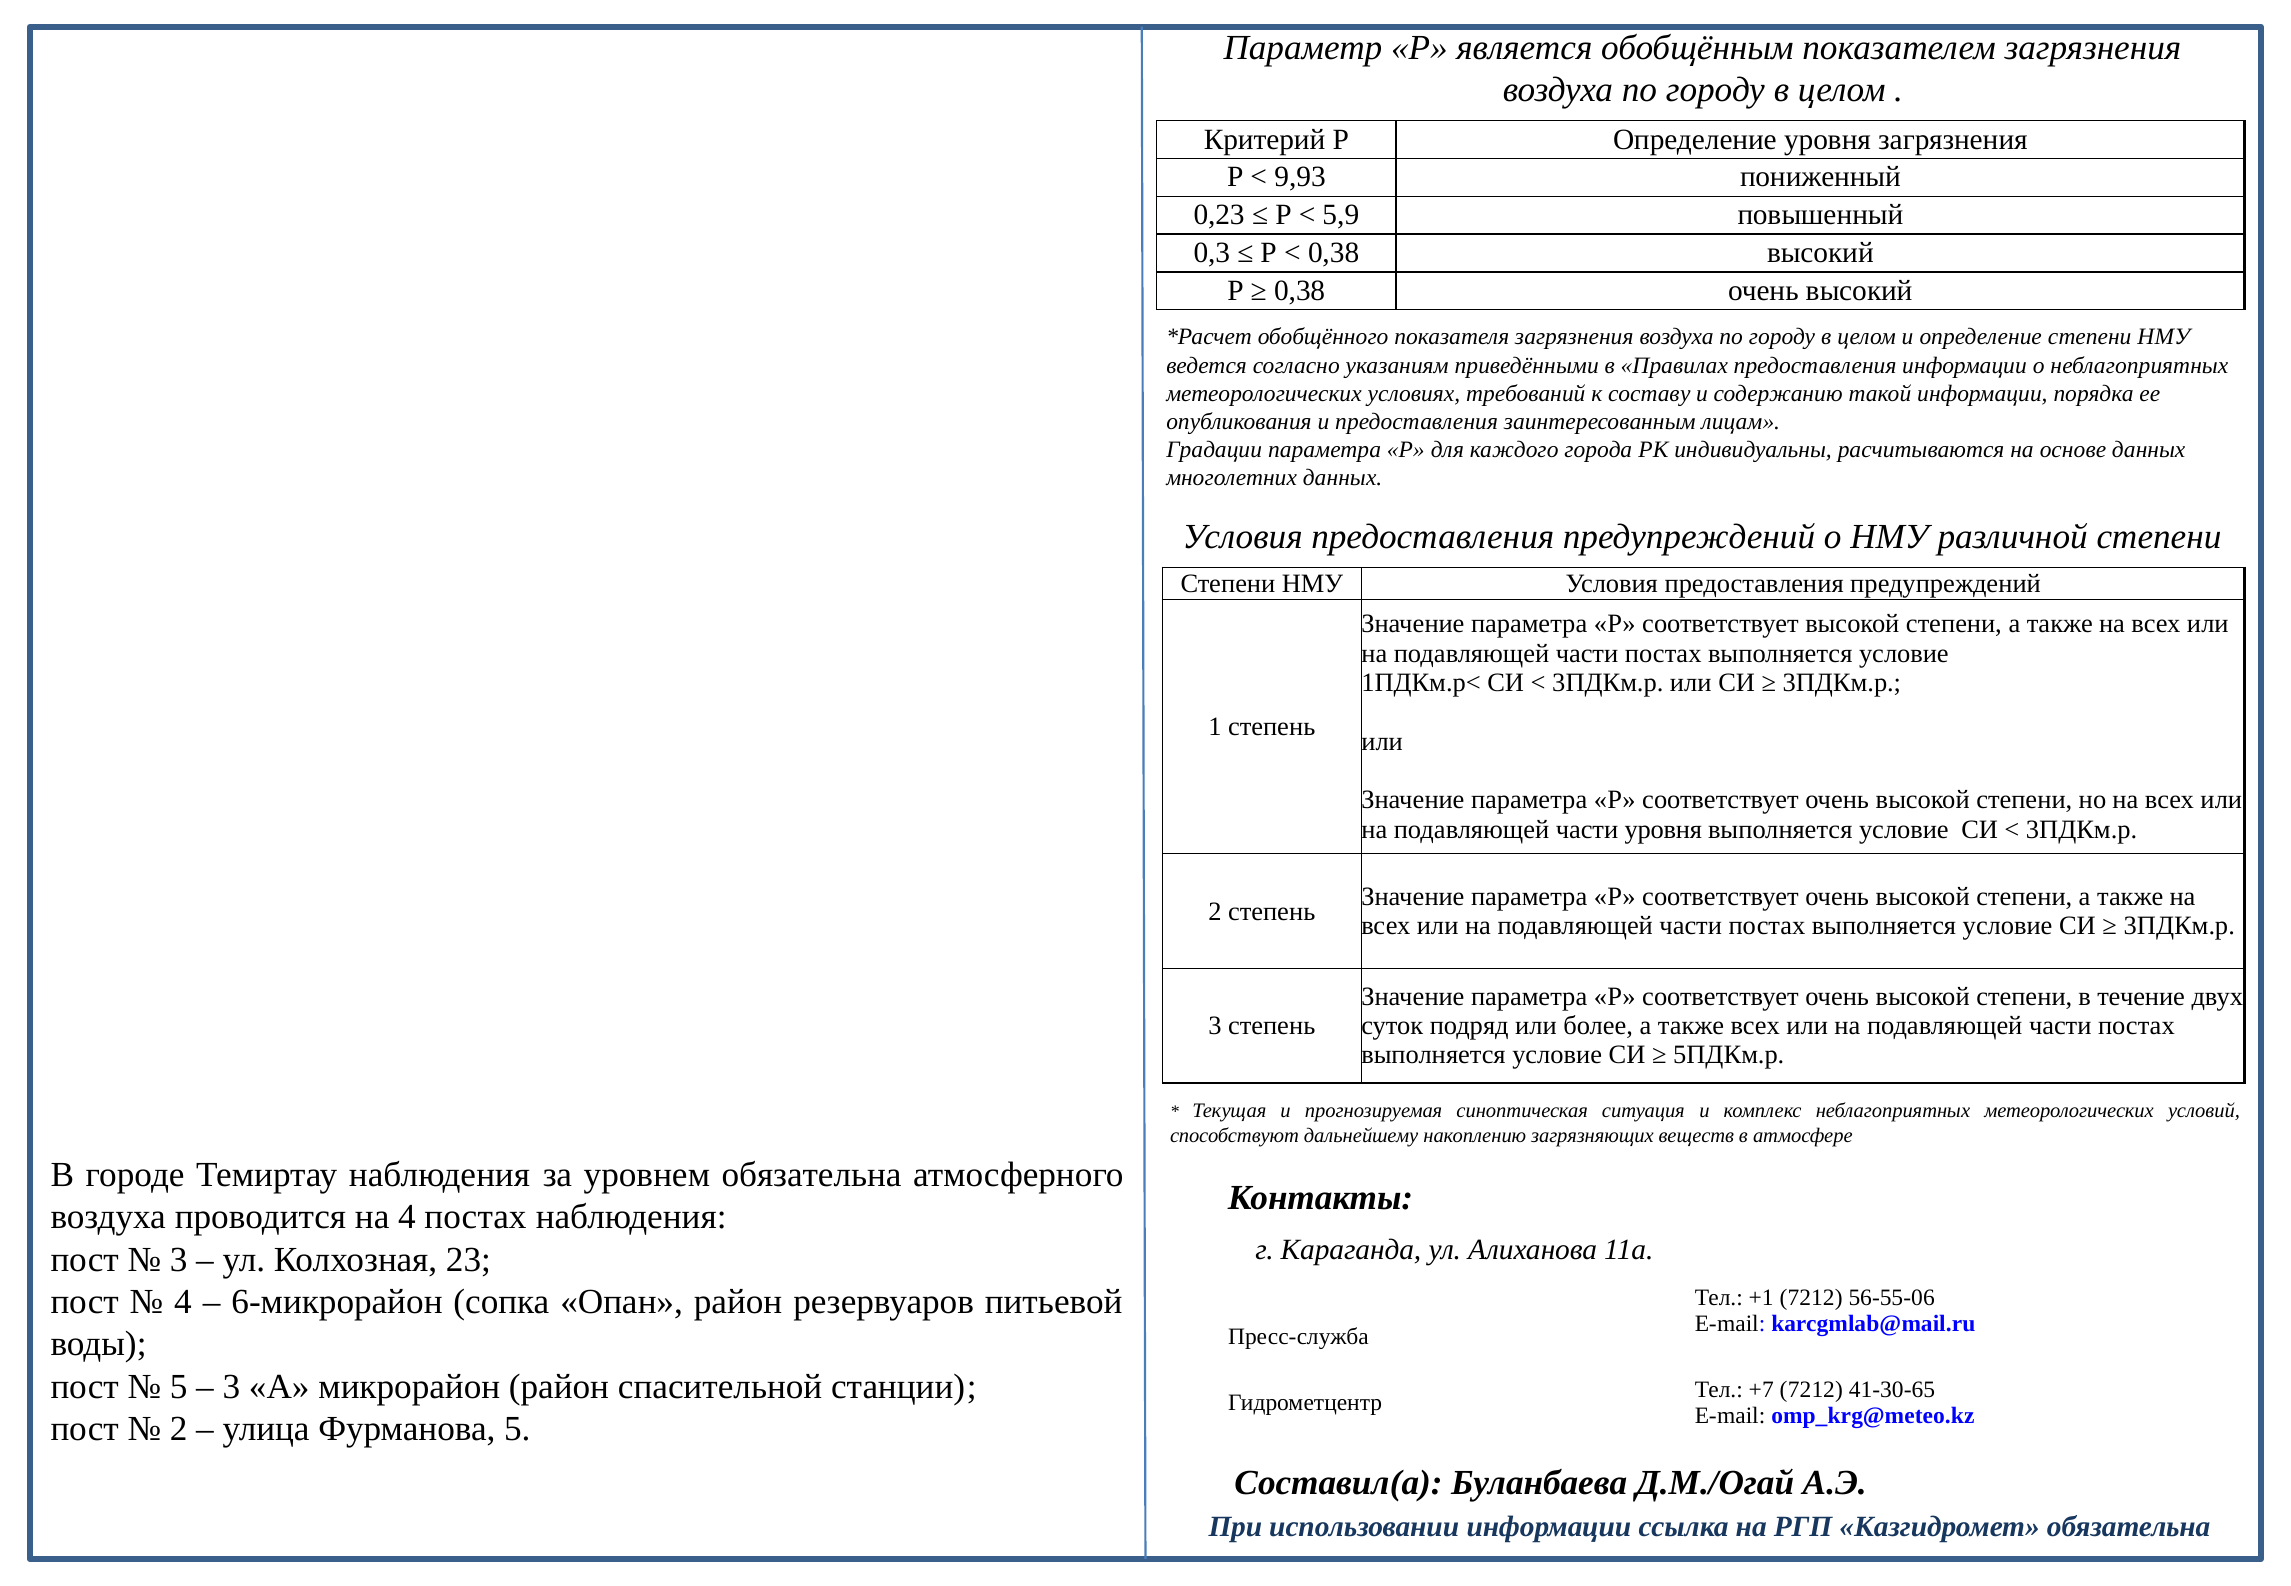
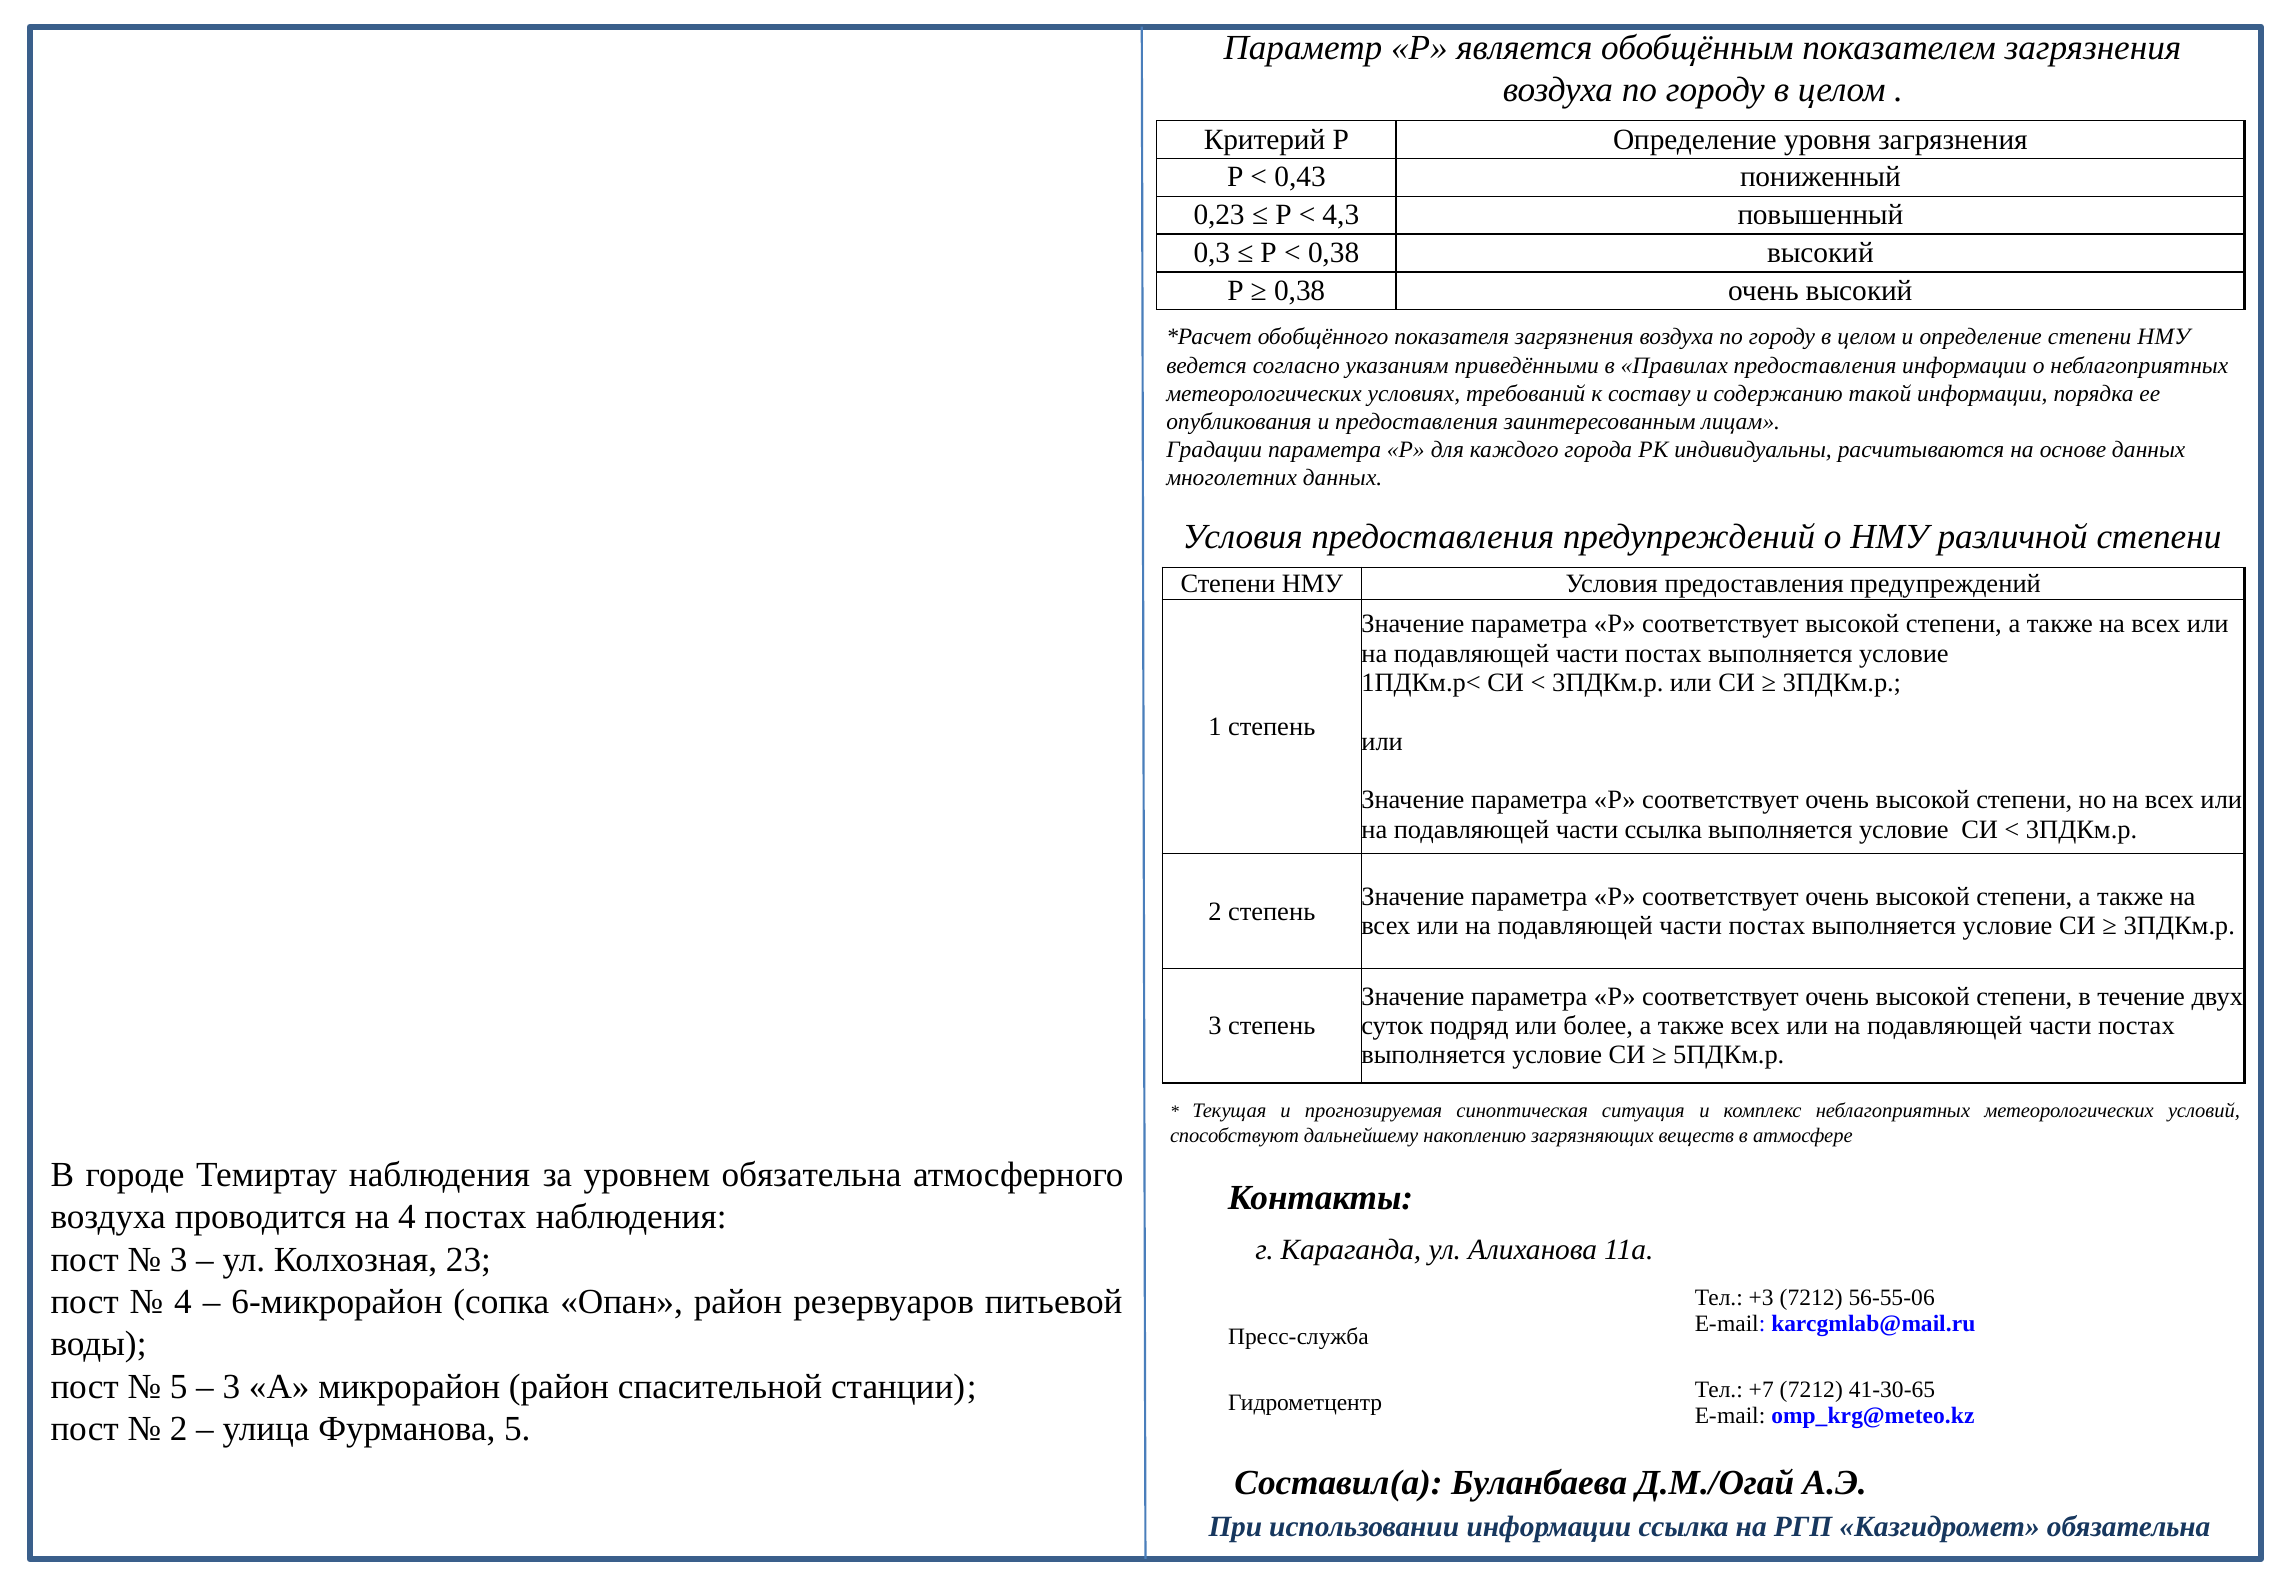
9,93: 9,93 -> 0,43
5,9: 5,9 -> 4,3
части уровня: уровня -> ссылка
+1: +1 -> +3
